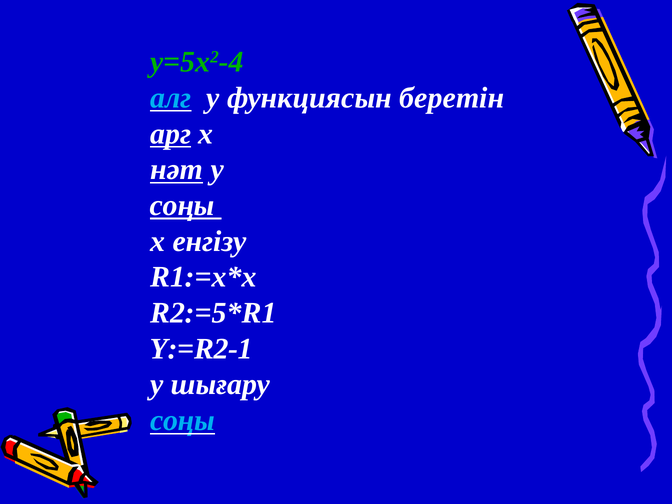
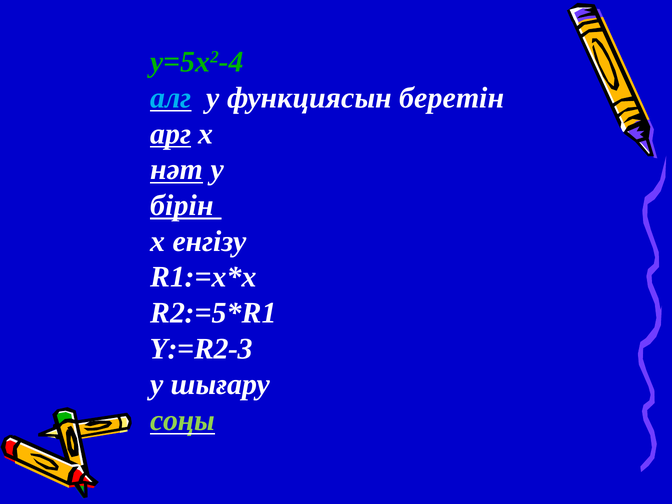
соңы at (182, 205): соңы -> бірін
Y:=R2-1: Y:=R2-1 -> Y:=R2-3
соңы at (183, 420) colour: light blue -> light green
